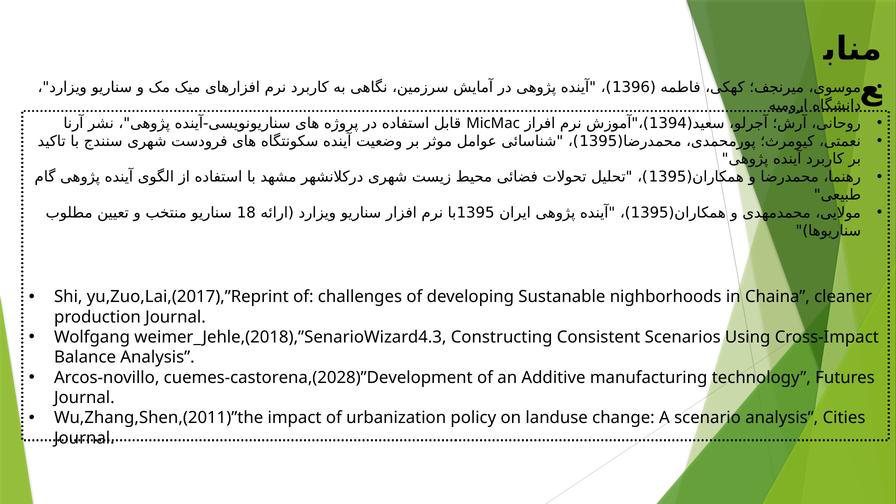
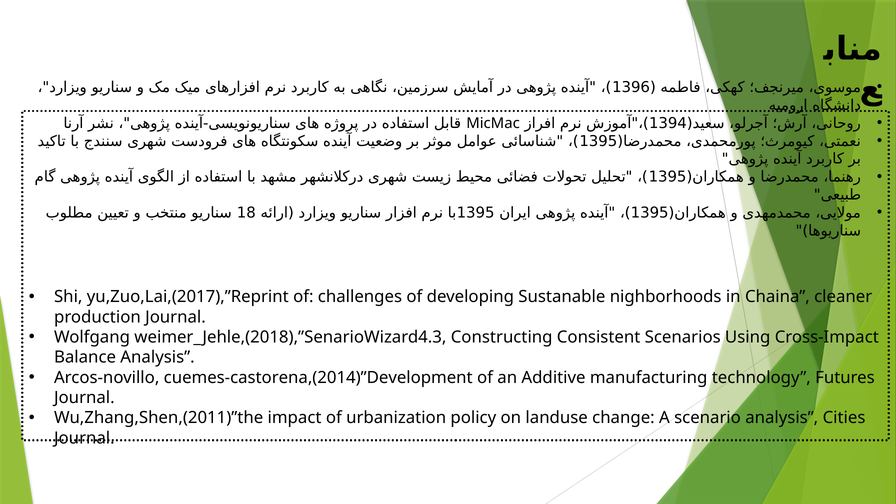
cuemes-castorena,(2028)”Development: cuemes-castorena,(2028)”Development -> cuemes-castorena,(2014)”Development
